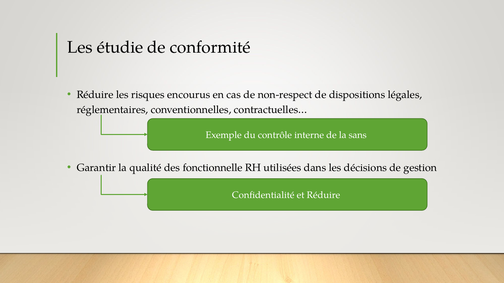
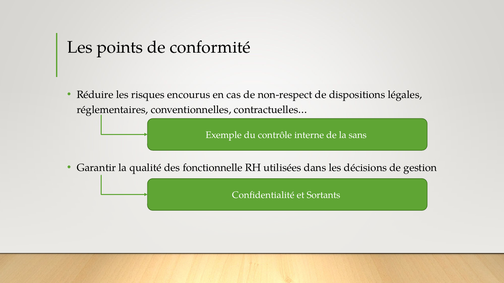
étudie: étudie -> points
et Réduire: Réduire -> Sortants
